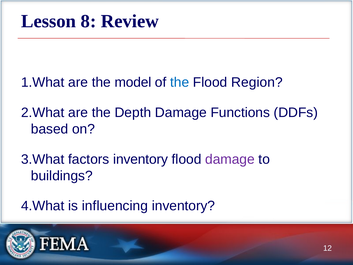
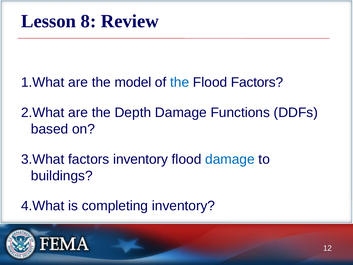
Flood Region: Region -> Factors
damage at (230, 159) colour: purple -> blue
influencing: influencing -> completing
